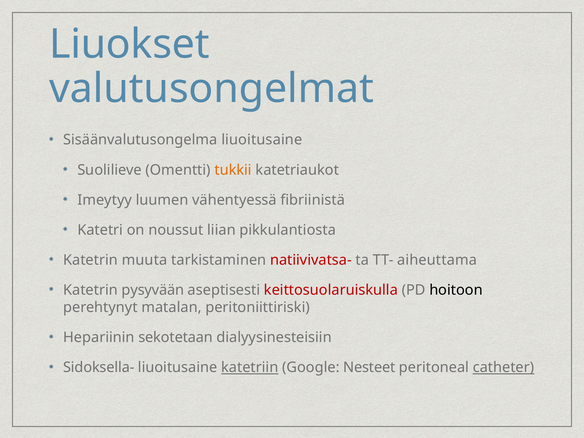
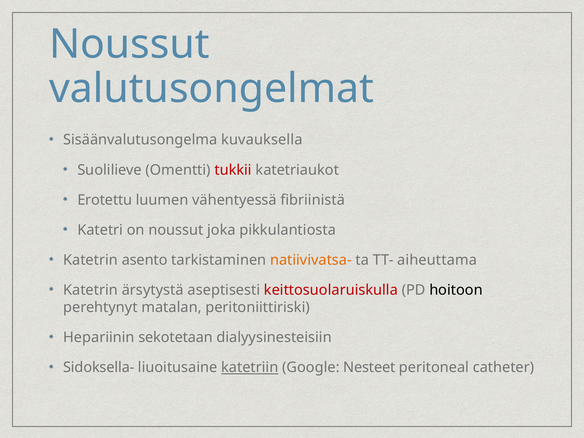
Liuokset at (129, 44): Liuokset -> Noussut
Sisäänvalutusongelma liuoitusaine: liuoitusaine -> kuvauksella
tukkii colour: orange -> red
Imeytyy: Imeytyy -> Erotettu
liian: liian -> joka
muuta: muuta -> asento
natiivivatsa- colour: red -> orange
pysyvään: pysyvään -> ärsytystä
catheter underline: present -> none
